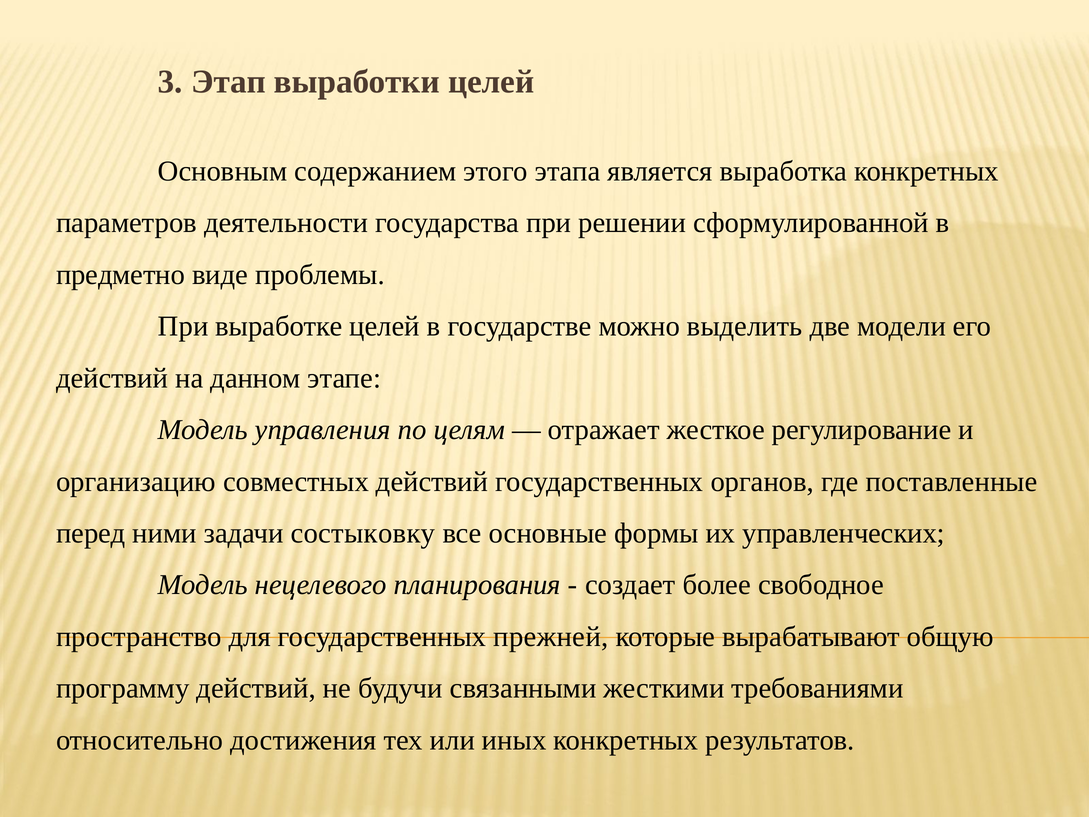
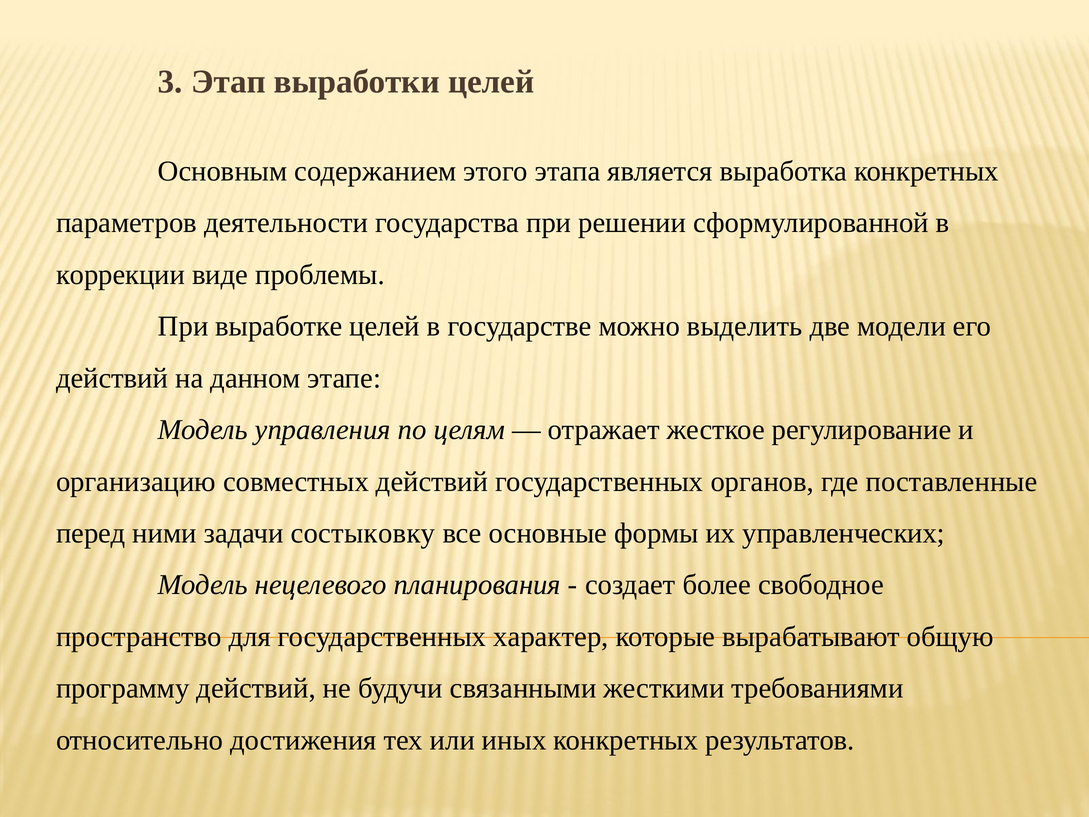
предметно: предметно -> коррекции
прежней: прежней -> характер
